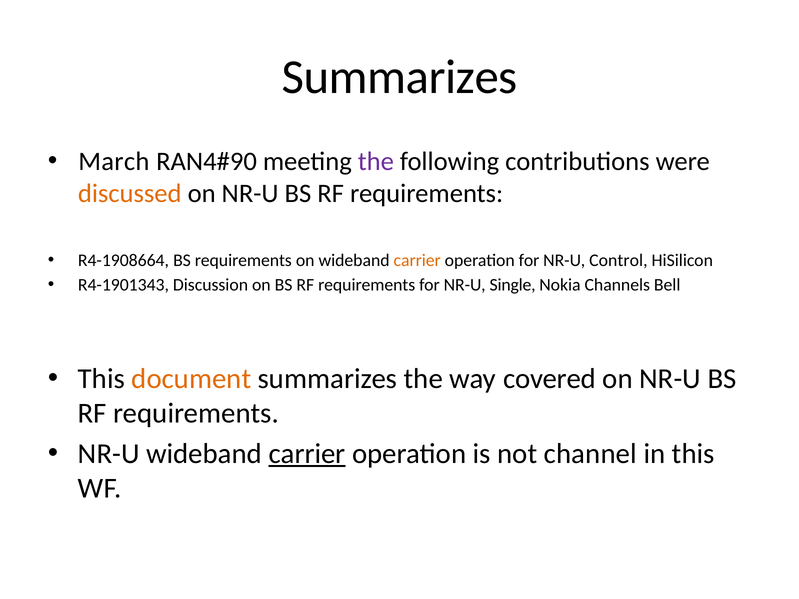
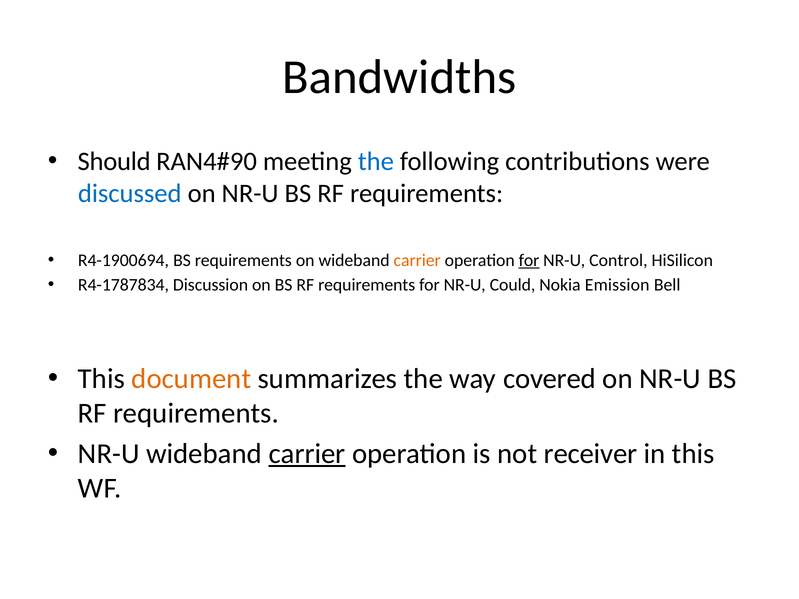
Summarizes at (400, 77): Summarizes -> Bandwidths
March: March -> Should
the at (376, 162) colour: purple -> blue
discussed colour: orange -> blue
R4-1908664: R4-1908664 -> R4-1900694
for at (529, 260) underline: none -> present
R4-1901343: R4-1901343 -> R4-1787834
Single: Single -> Could
Channels: Channels -> Emission
channel: channel -> receiver
